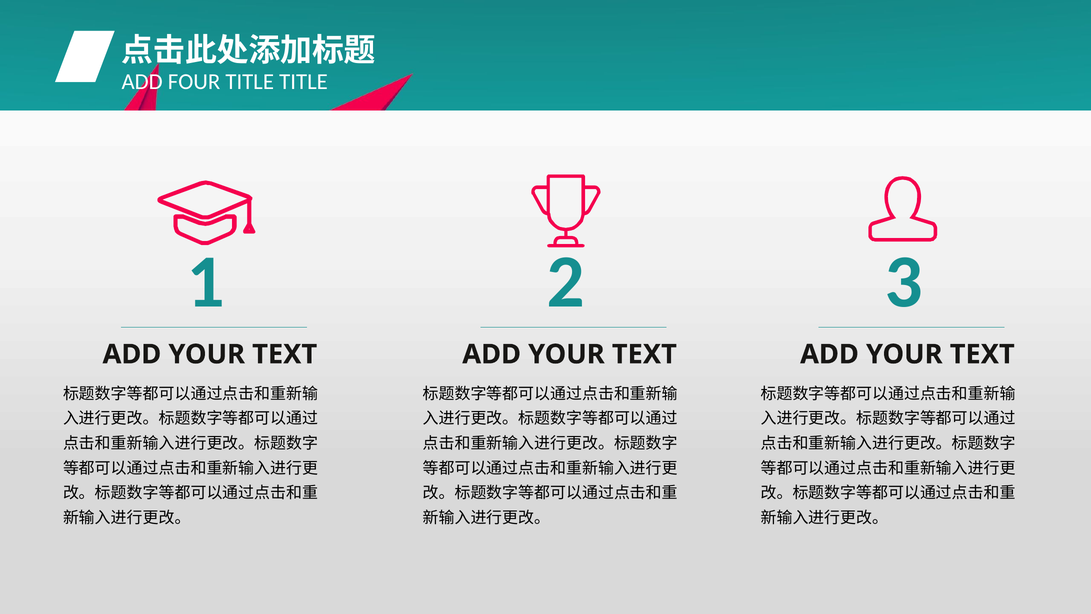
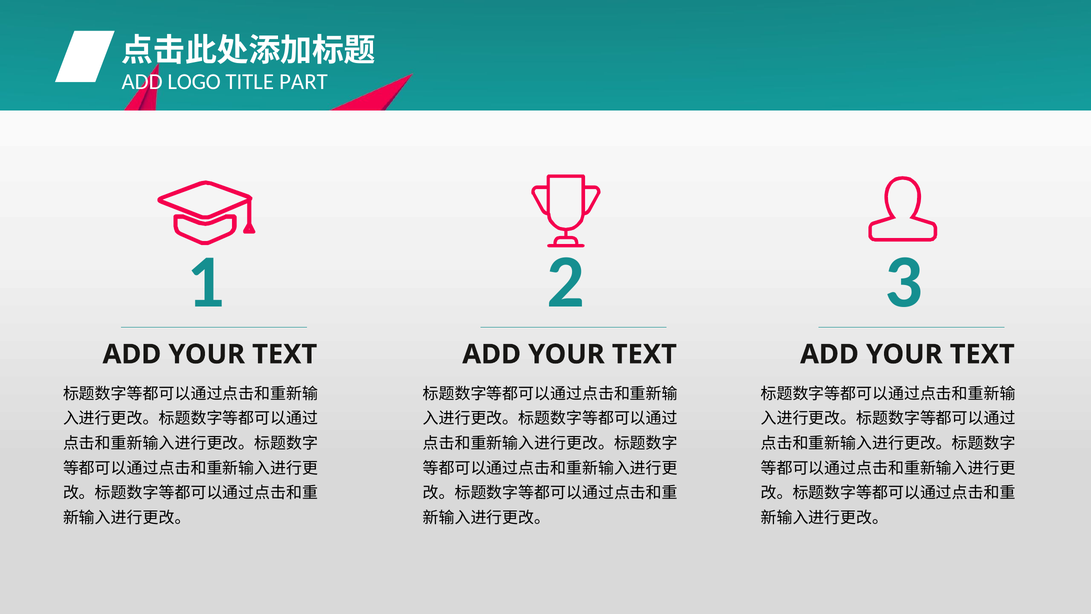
FOUR: FOUR -> LOGO
TITLE TITLE: TITLE -> PART
